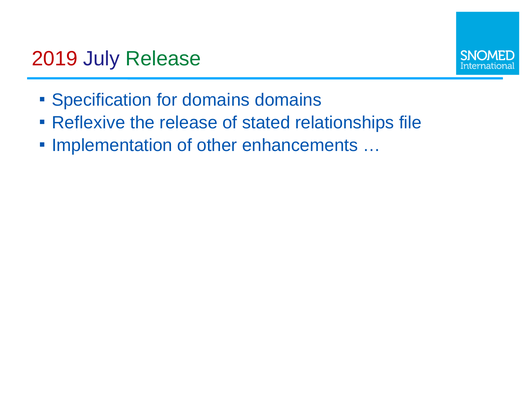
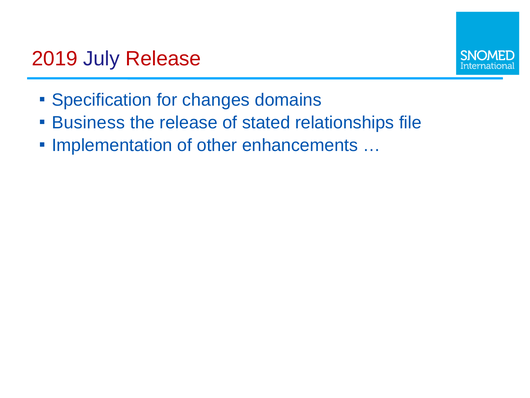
Release at (163, 59) colour: green -> red
for domains: domains -> changes
Reflexive: Reflexive -> Business
